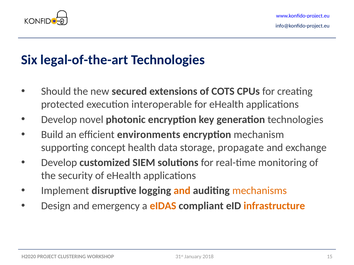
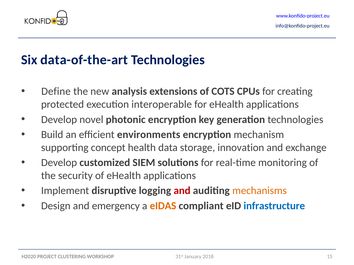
legal-of-the-art: legal-of-the-art -> data-of-the-art
Should: Should -> Define
secured: secured -> analysis
propagate: propagate -> innovation
and at (182, 191) colour: orange -> red
infrastructure colour: orange -> blue
